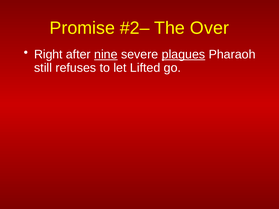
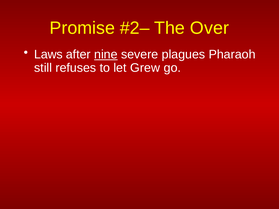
Right: Right -> Laws
plagues underline: present -> none
Lifted: Lifted -> Grew
